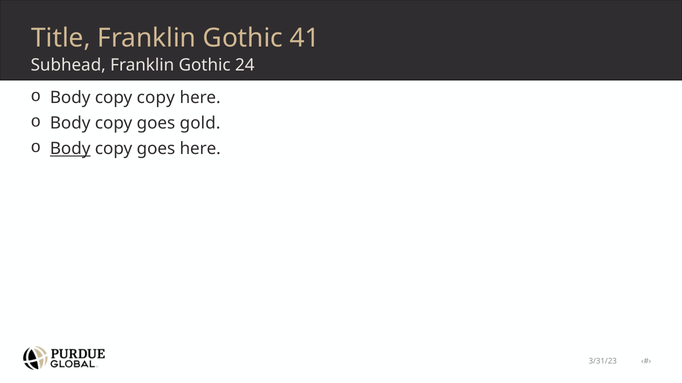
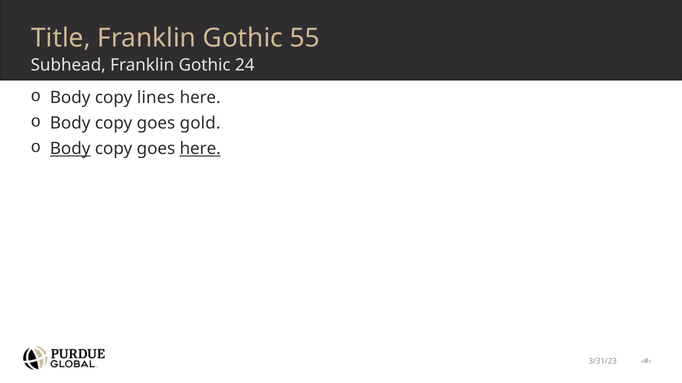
41: 41 -> 55
copy copy: copy -> lines
here at (200, 149) underline: none -> present
